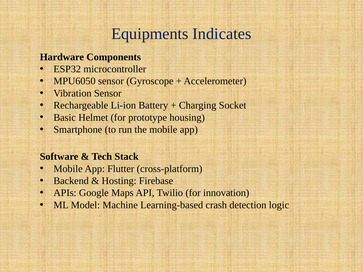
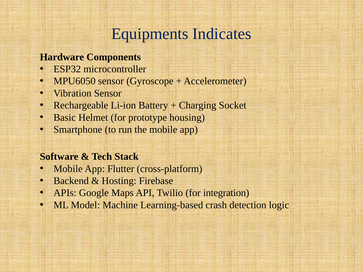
innovation: innovation -> integration
